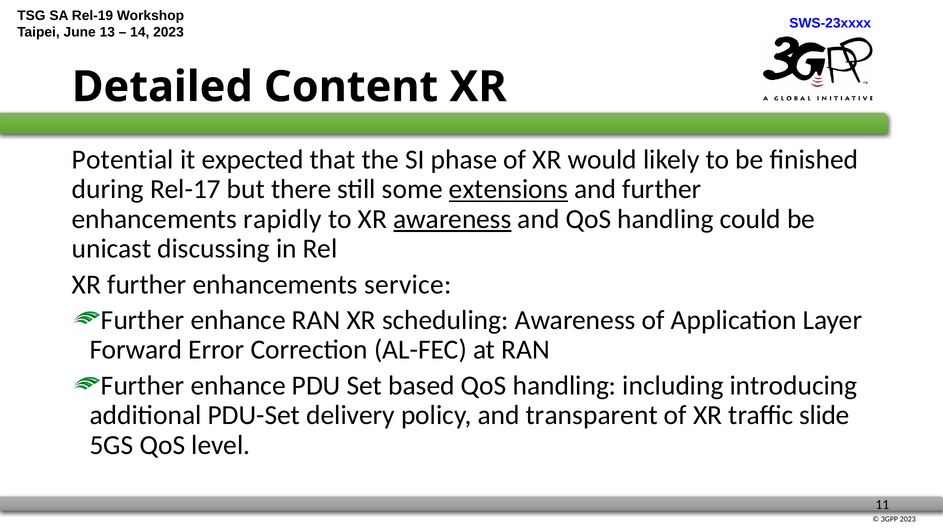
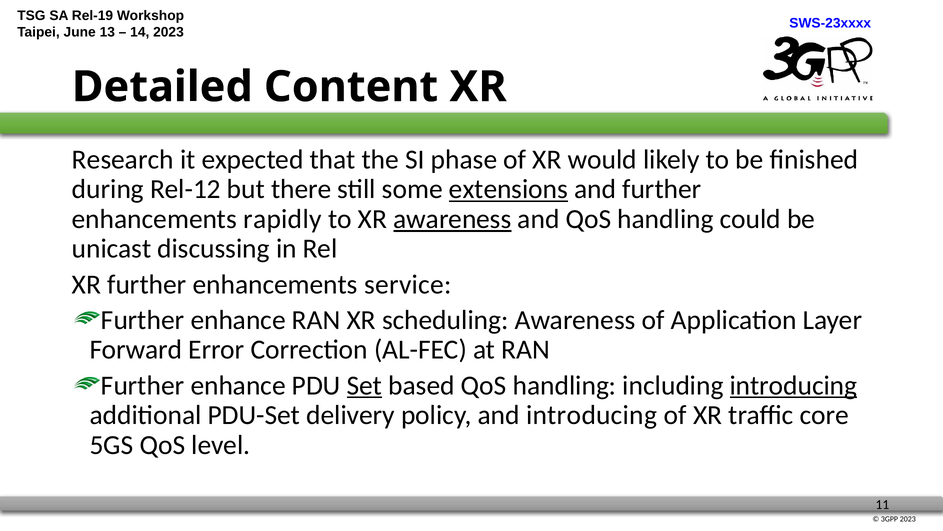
Potential: Potential -> Research
Rel-17: Rel-17 -> Rel-12
Set underline: none -> present
introducing at (793, 385) underline: none -> present
and transparent: transparent -> introducing
slide: slide -> core
